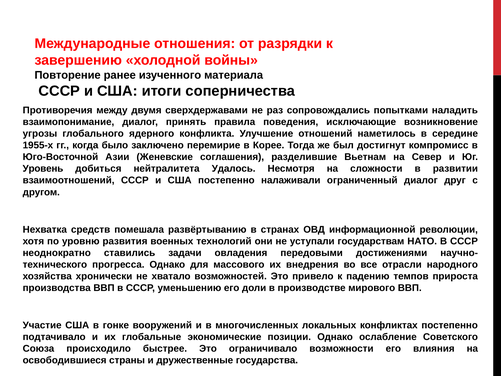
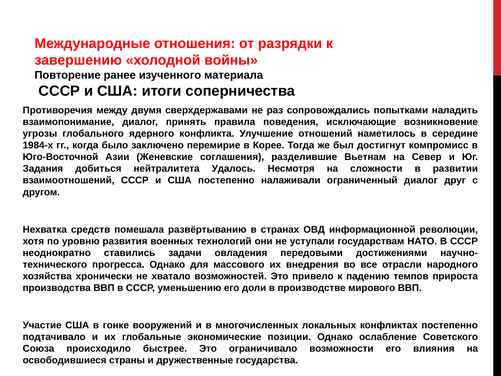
1955-х: 1955-х -> 1984-х
Уровень: Уровень -> Задания
